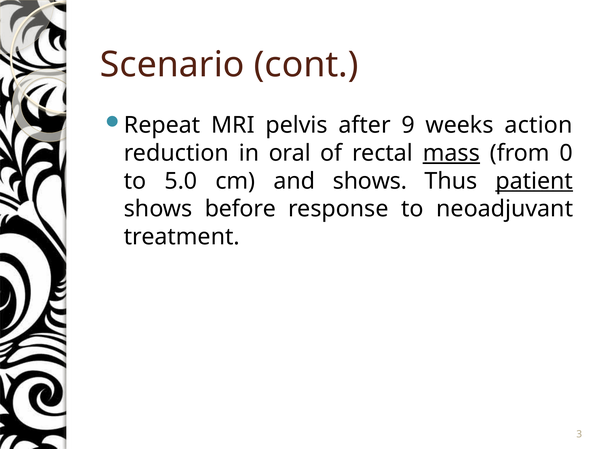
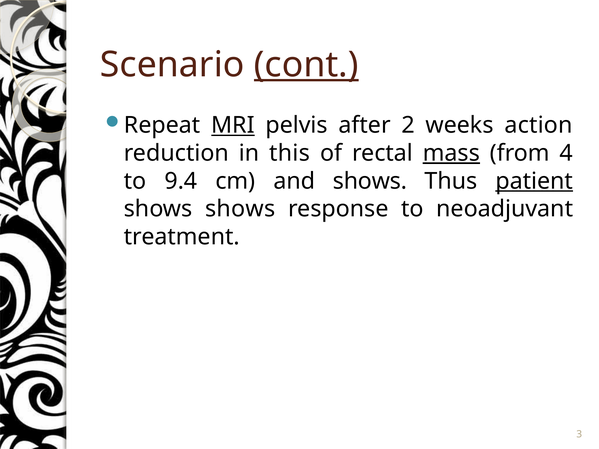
cont underline: none -> present
MRI underline: none -> present
9: 9 -> 2
oral: oral -> this
0: 0 -> 4
5.0: 5.0 -> 9.4
shows before: before -> shows
